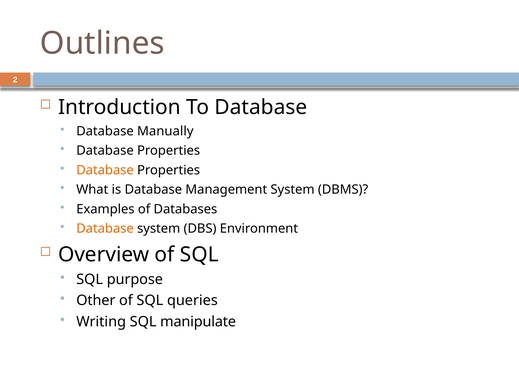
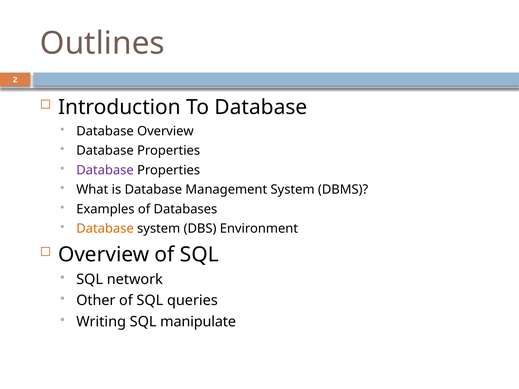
Database Manually: Manually -> Overview
Database at (105, 170) colour: orange -> purple
purpose: purpose -> network
